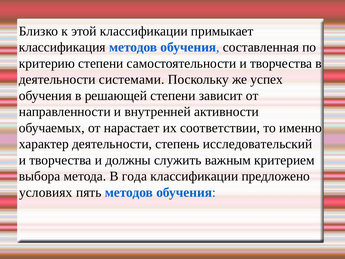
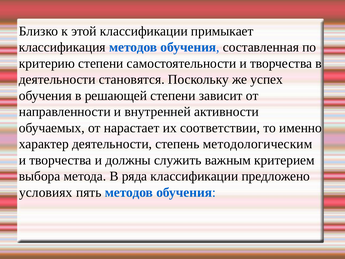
системами: системами -> становятся
исследовательский: исследовательский -> методологическим
года: года -> ряда
